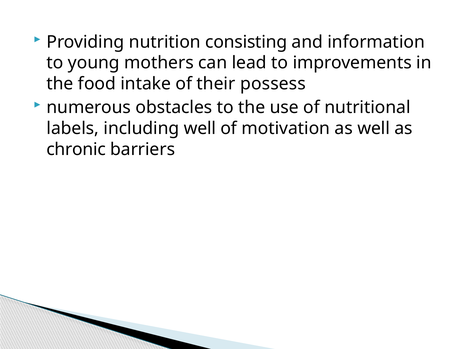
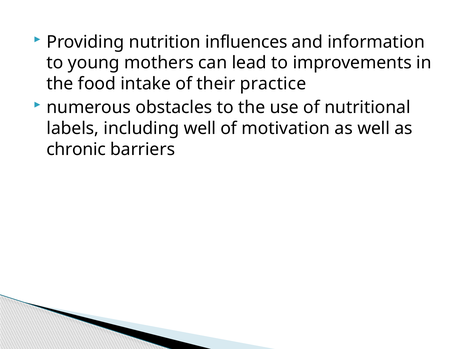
consisting: consisting -> influences
possess: possess -> practice
